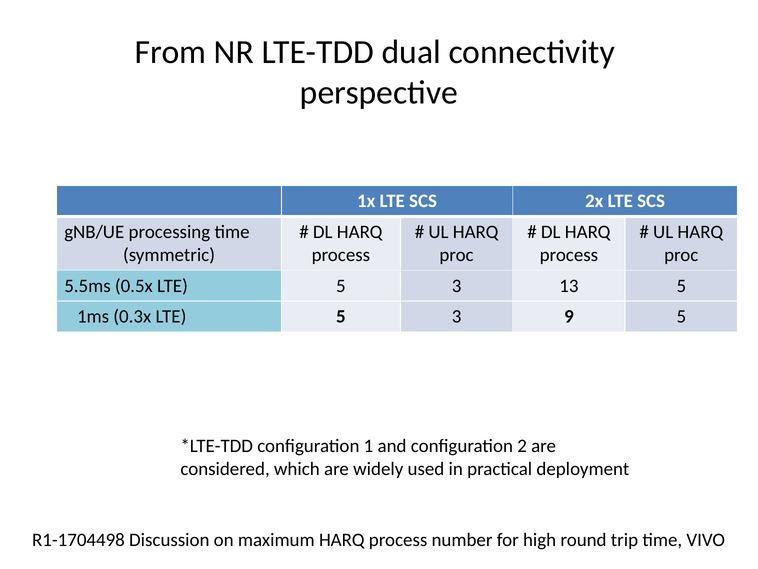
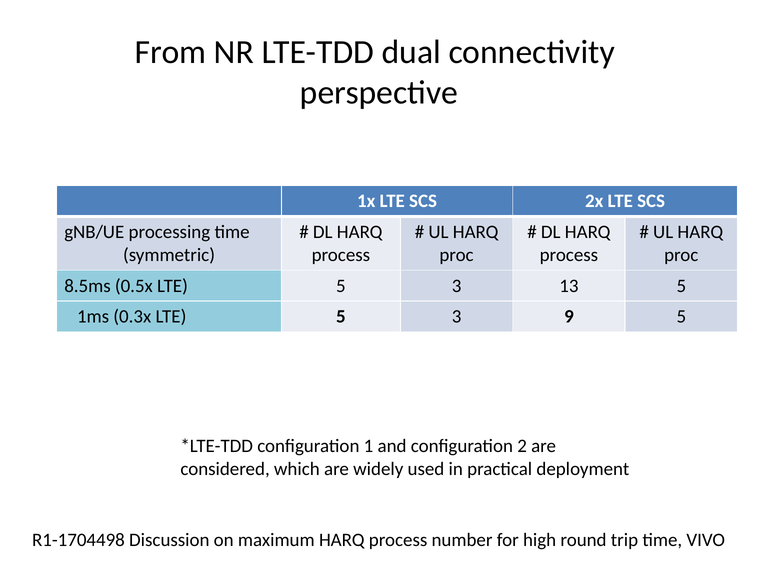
5.5ms: 5.5ms -> 8.5ms
